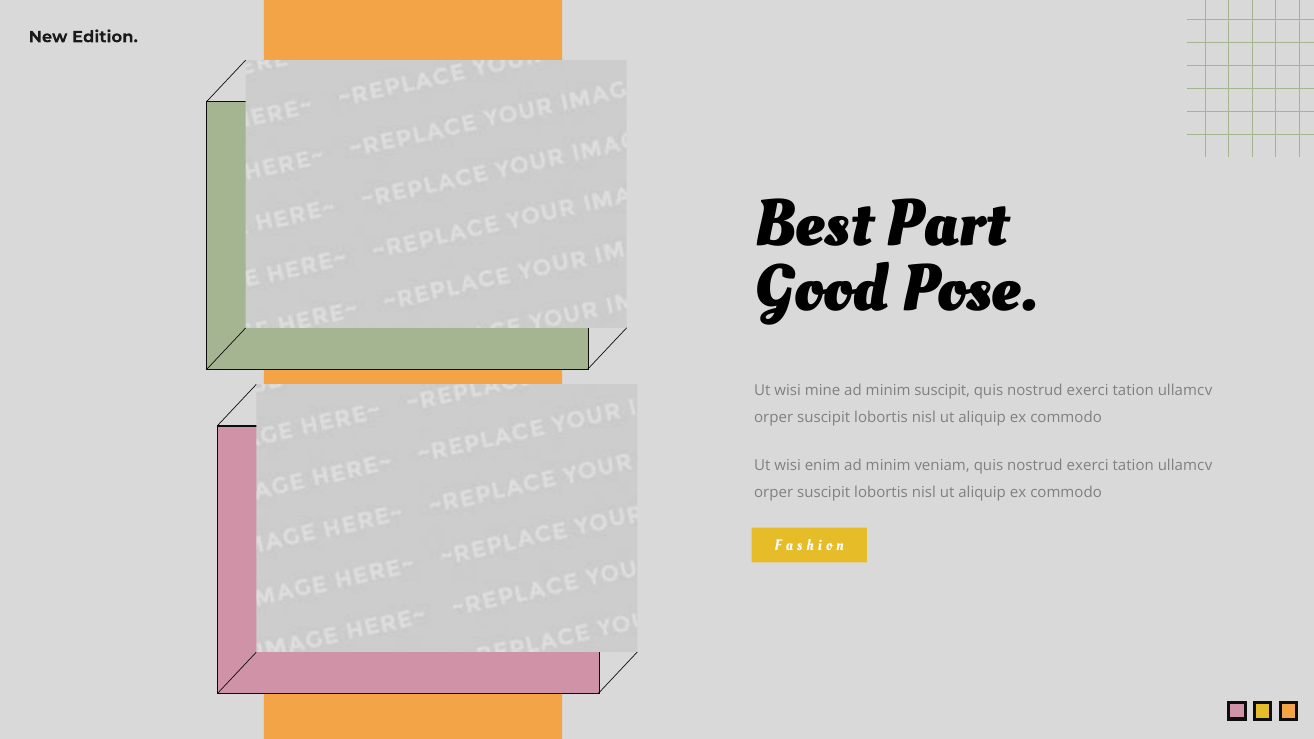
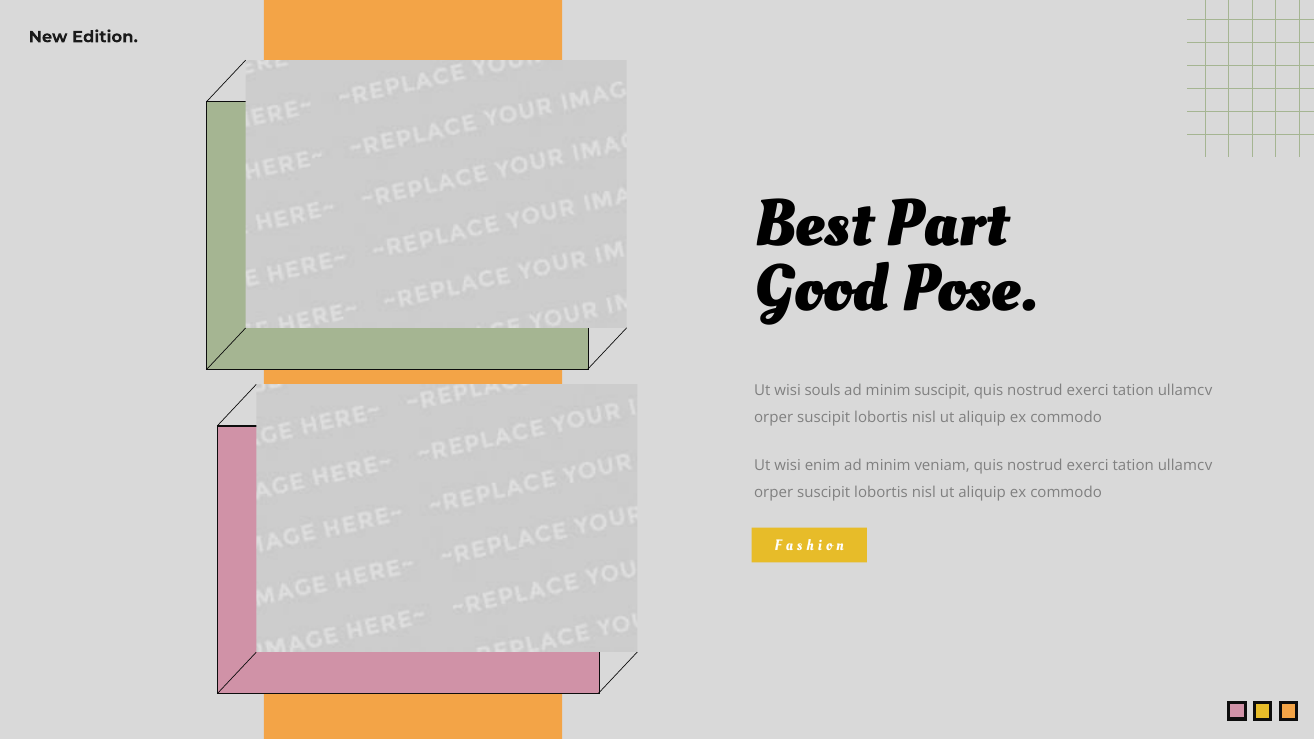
mine: mine -> souls
